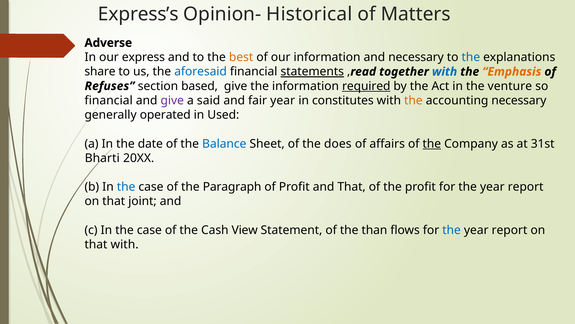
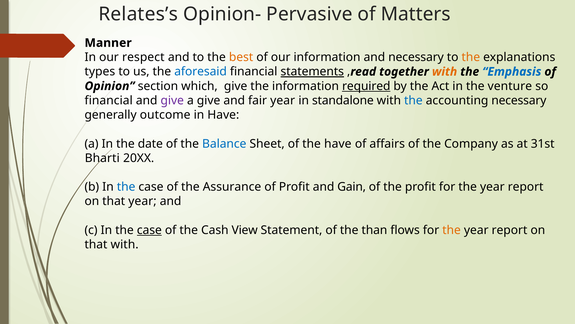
Express’s: Express’s -> Relates’s
Historical: Historical -> Pervasive
Adverse: Adverse -> Manner
express: express -> respect
the at (471, 57) colour: blue -> orange
share: share -> types
with at (445, 72) colour: blue -> orange
Emphasis colour: orange -> blue
Refuses: Refuses -> Opinion
based: based -> which
a said: said -> give
constitutes: constitutes -> standalone
the at (413, 100) colour: orange -> blue
operated: operated -> outcome
in Used: Used -> Have
the does: does -> have
the at (432, 143) underline: present -> none
Paragraph: Paragraph -> Assurance
and That: That -> Gain
that joint: joint -> year
case at (149, 230) underline: none -> present
the at (452, 230) colour: blue -> orange
